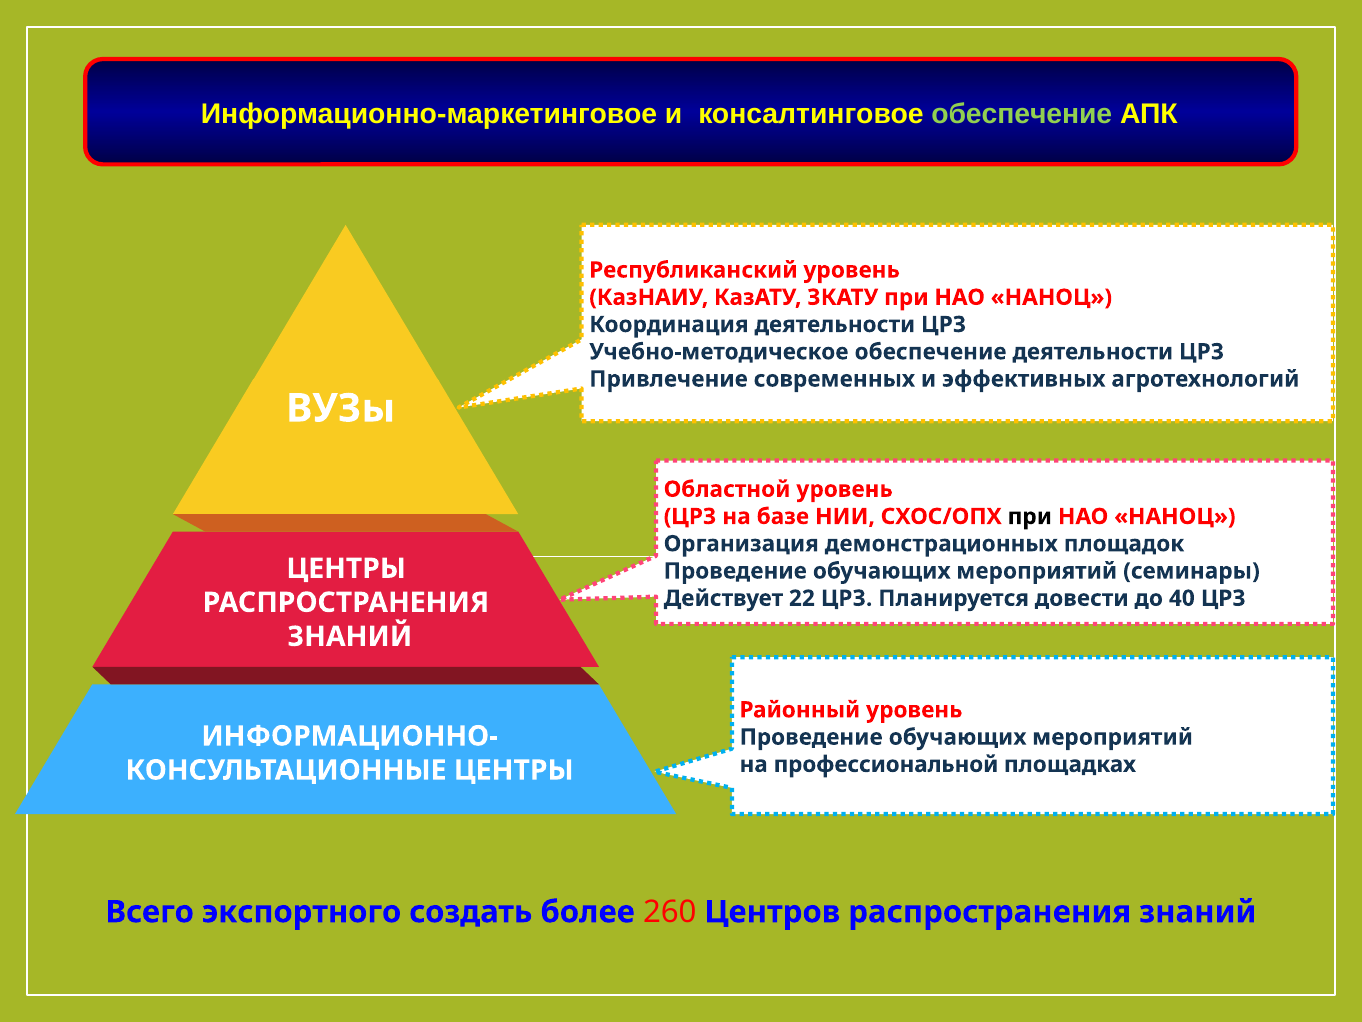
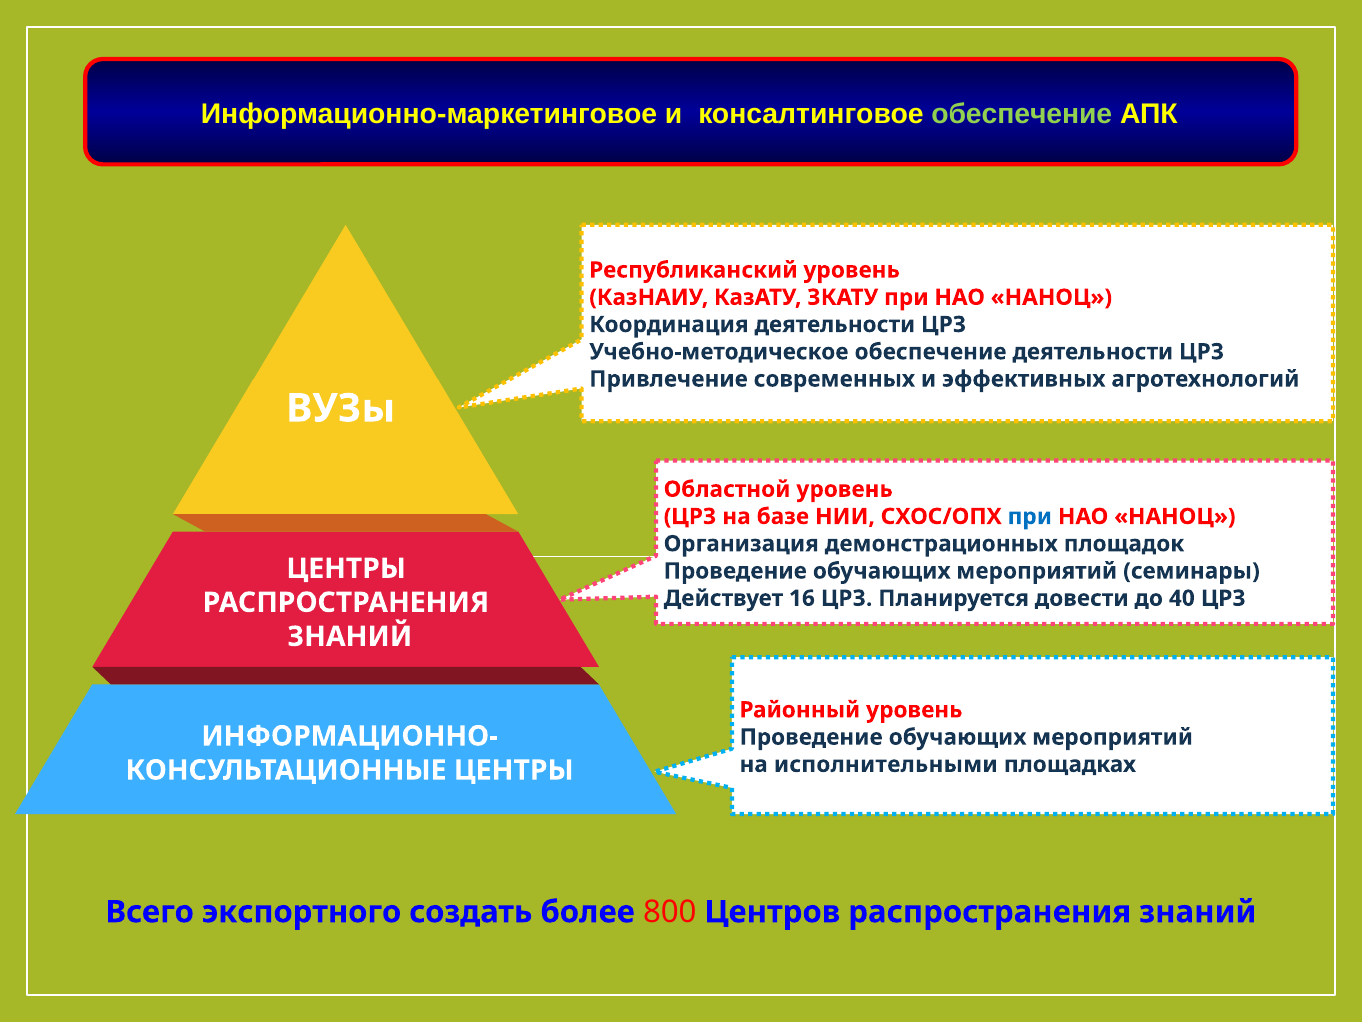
при at (1030, 516) colour: black -> blue
22: 22 -> 16
профессиональной: профессиональной -> исполнительными
260: 260 -> 800
